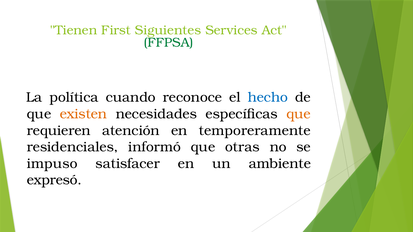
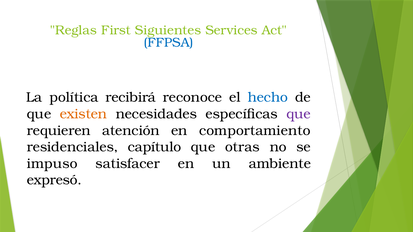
Tienen: Tienen -> Reglas
FFPSA colour: green -> blue
cuando: cuando -> recibirá
que at (299, 114) colour: orange -> purple
temporeramente: temporeramente -> comportamiento
informó: informó -> capítulo
